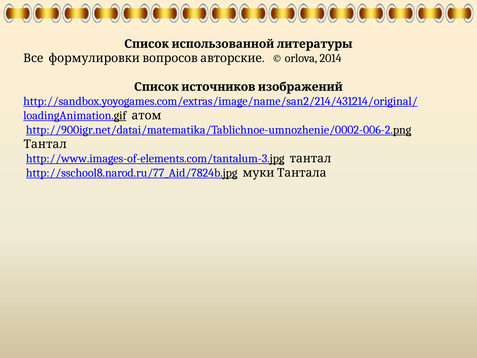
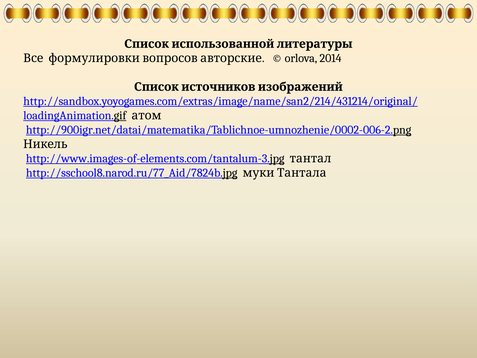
Тантал at (45, 144): Тантал -> Никель
